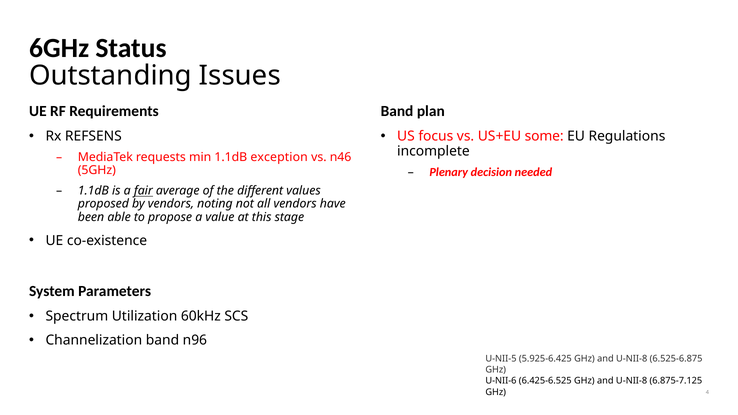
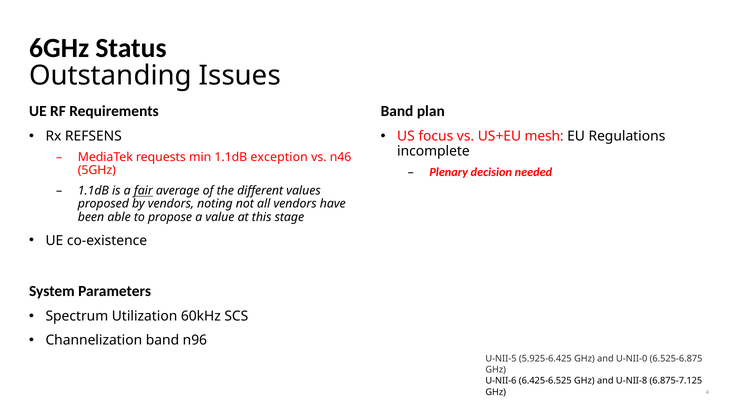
some: some -> mesh
5.925-6.425 GHz and U-NII-8: U-NII-8 -> U-NII-0
